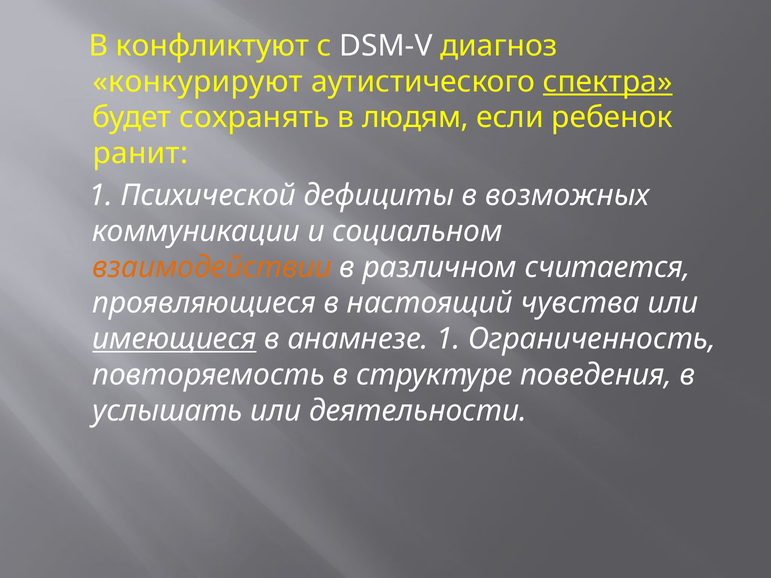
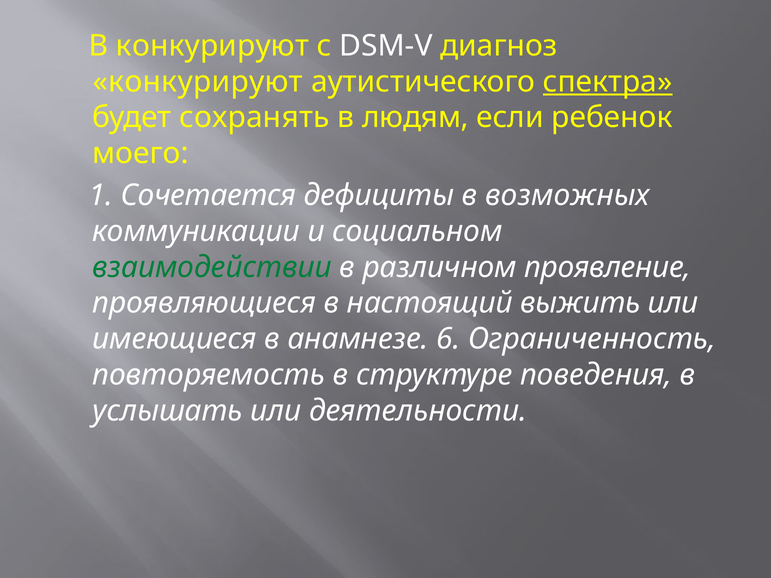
В конфликтуют: конфликтуют -> конкурируют
ранит: ранит -> моего
Психической: Психической -> Сочетается
взаимодействии colour: orange -> green
считается: считается -> проявление
чувства: чувства -> выжить
имеющиеся underline: present -> none
анамнезе 1: 1 -> 6
